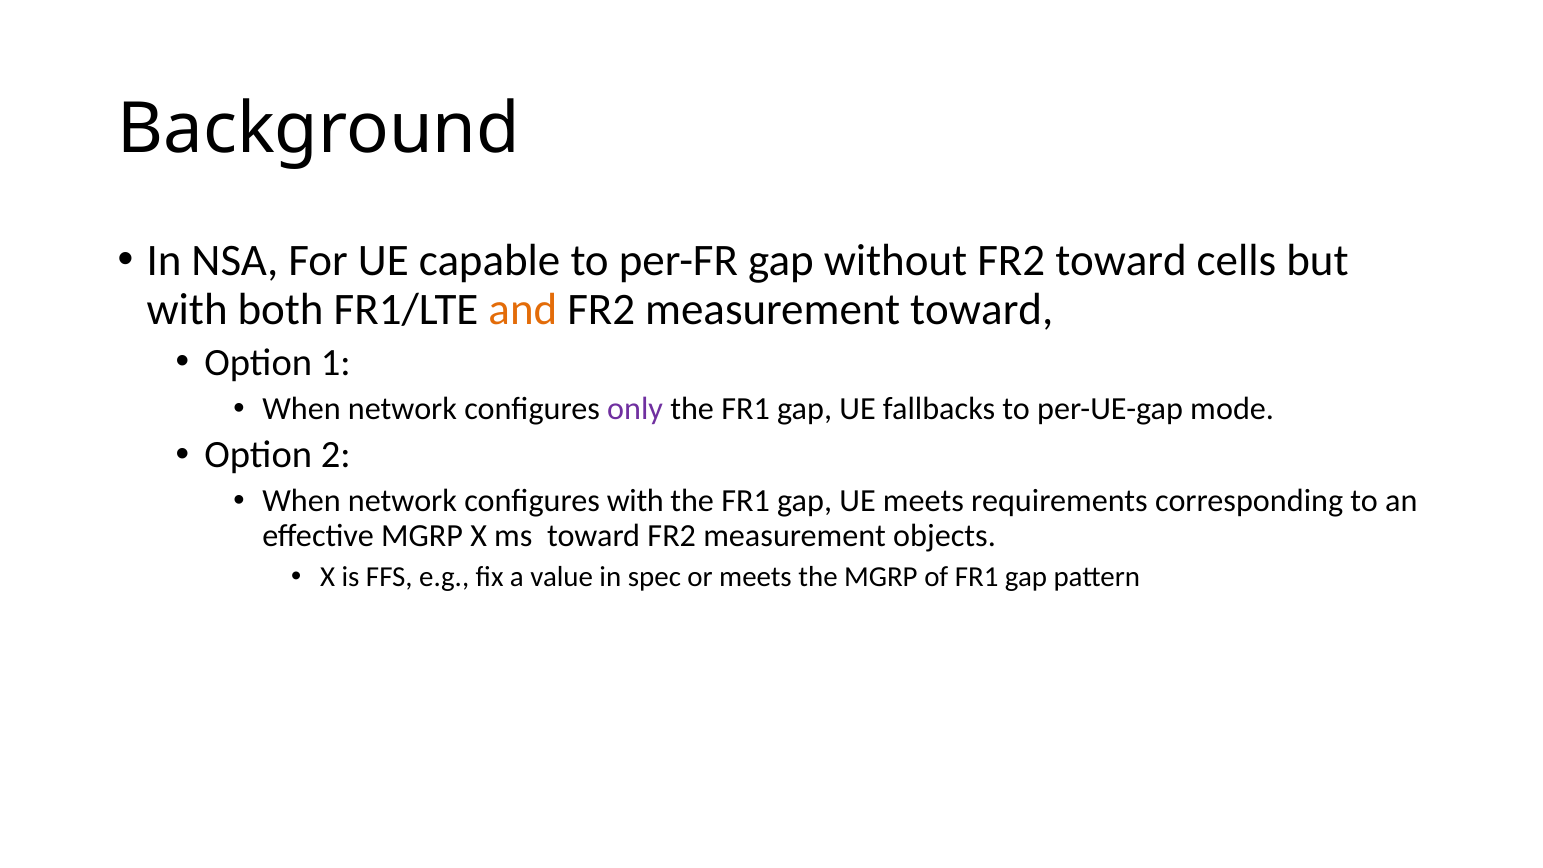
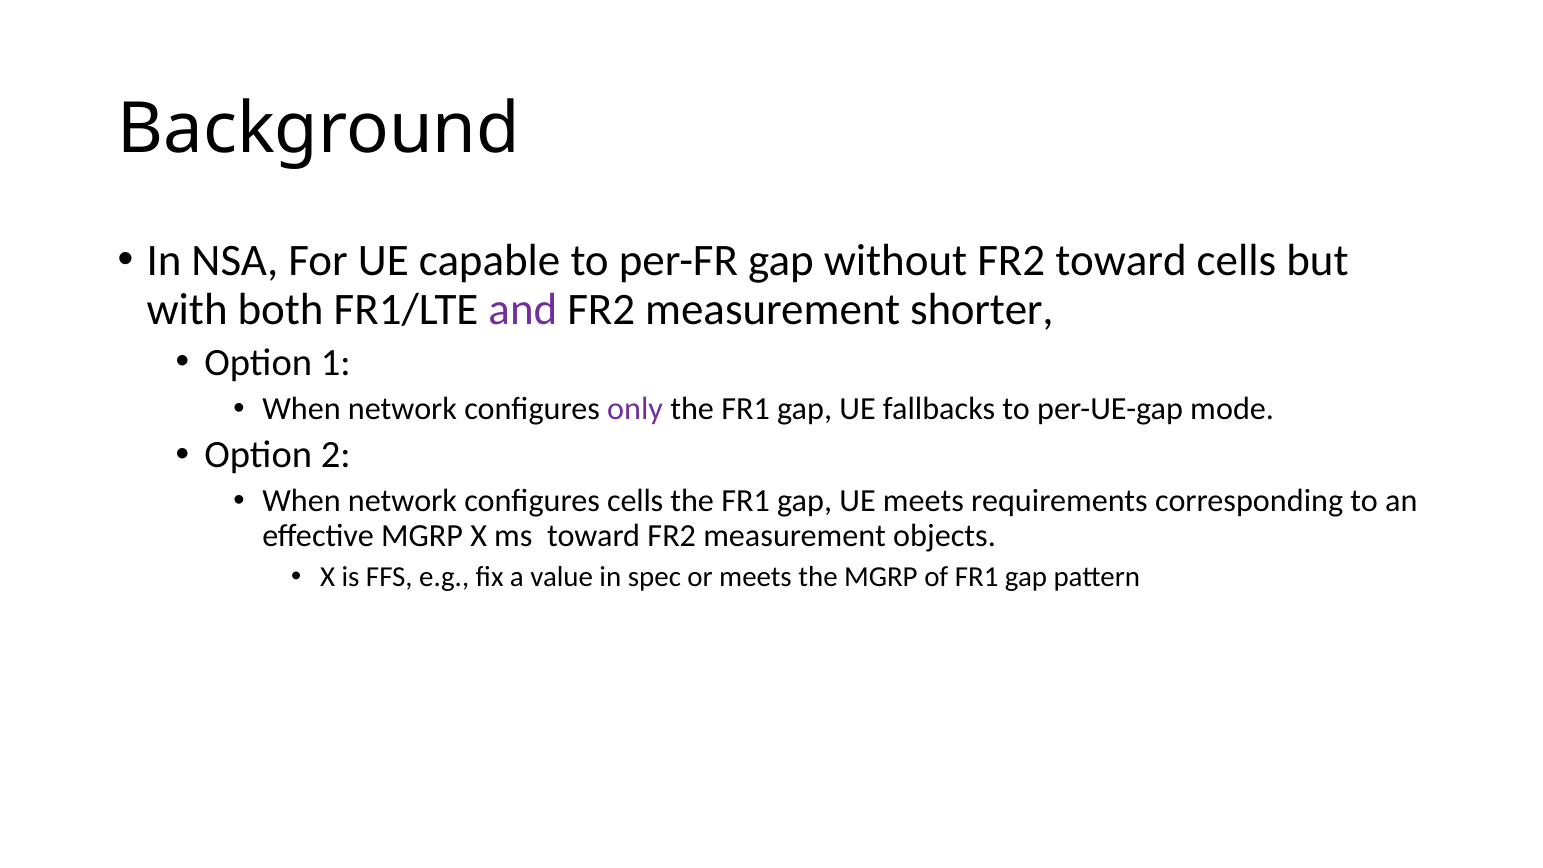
and colour: orange -> purple
measurement toward: toward -> shorter
configures with: with -> cells
